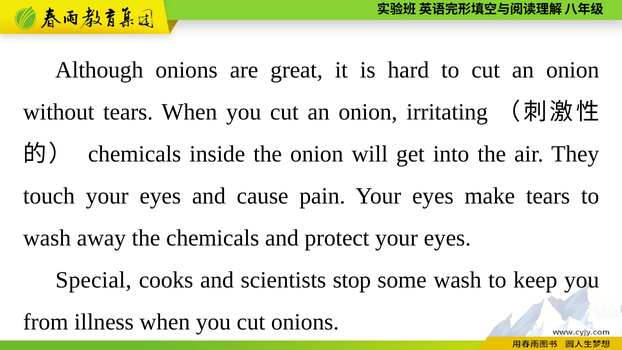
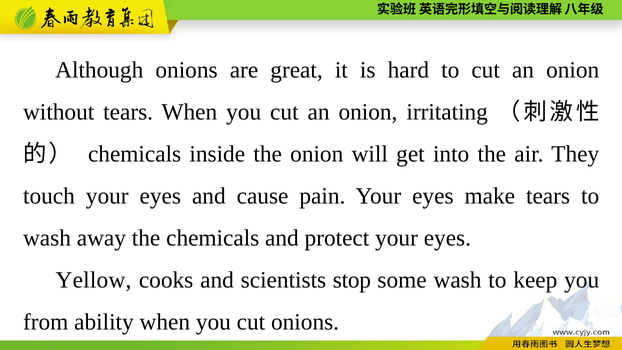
Special: Special -> Yellow
illness: illness -> ability
